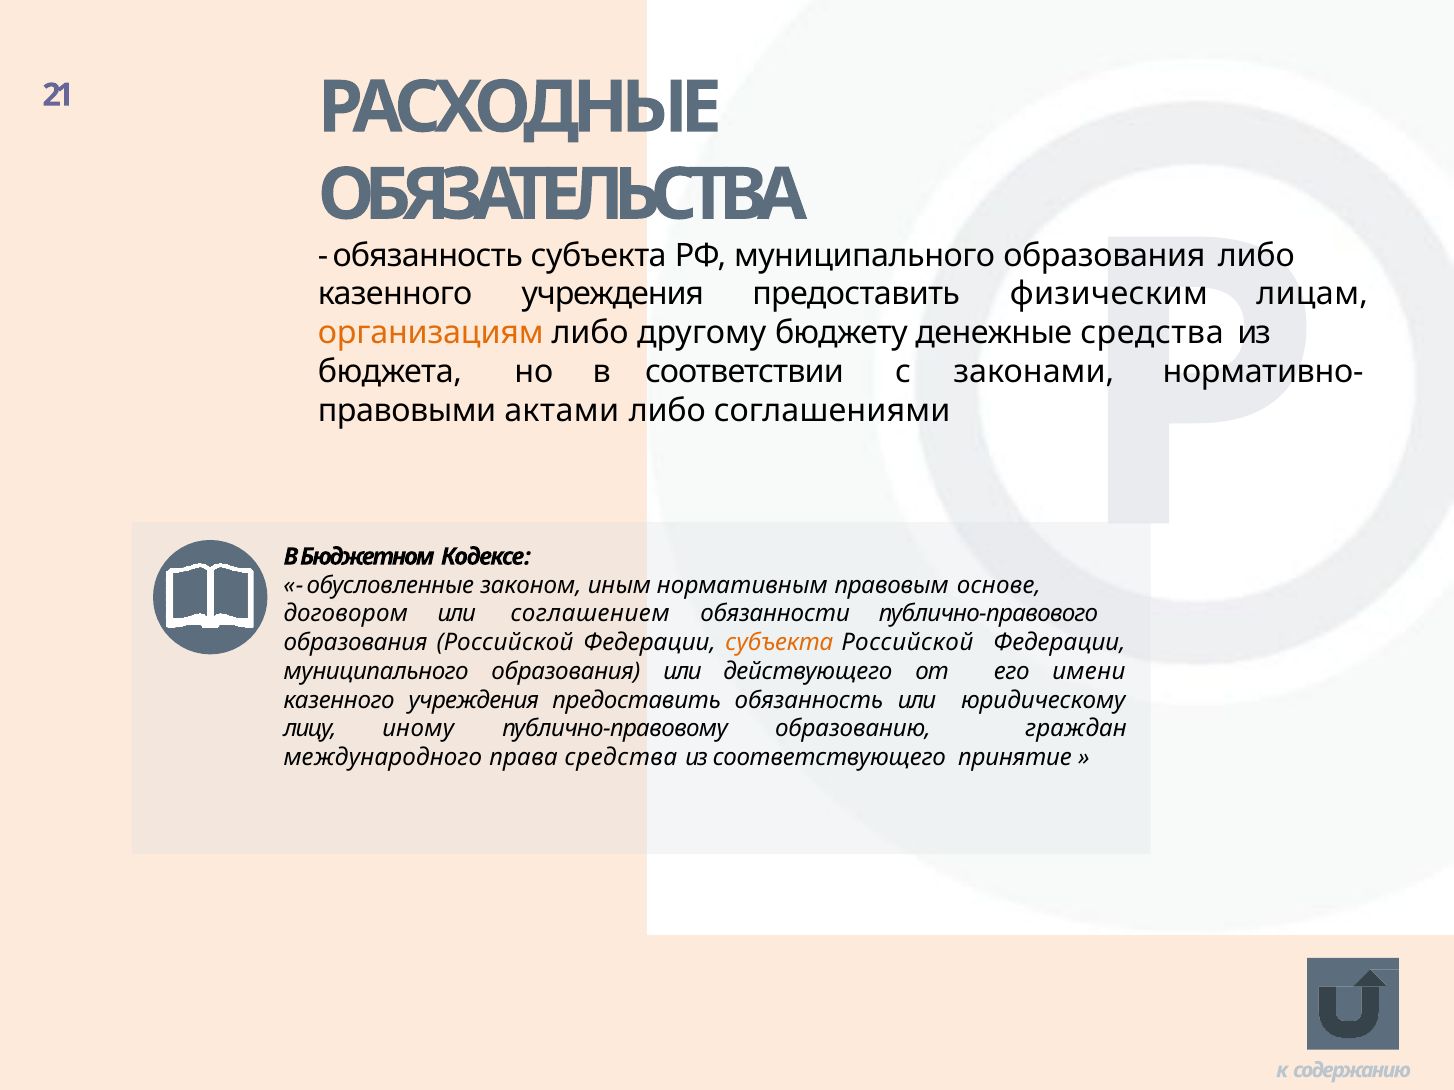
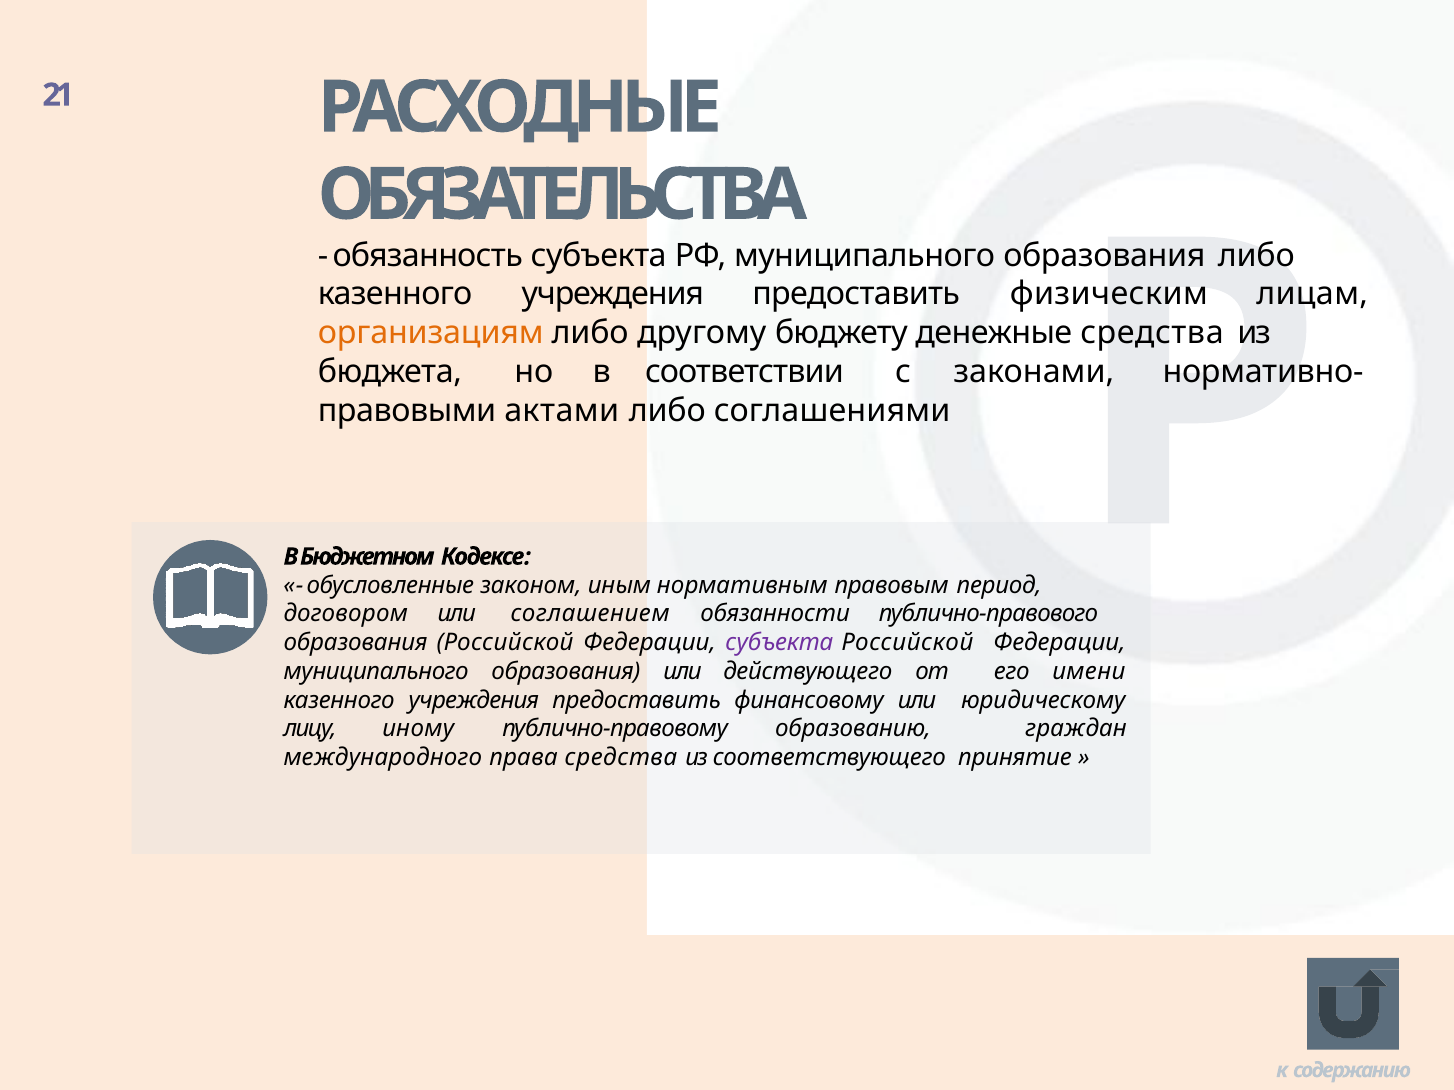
основе: основе -> период
субъекта at (779, 643) colour: orange -> purple
предоставить обязанность: обязанность -> финансовому
